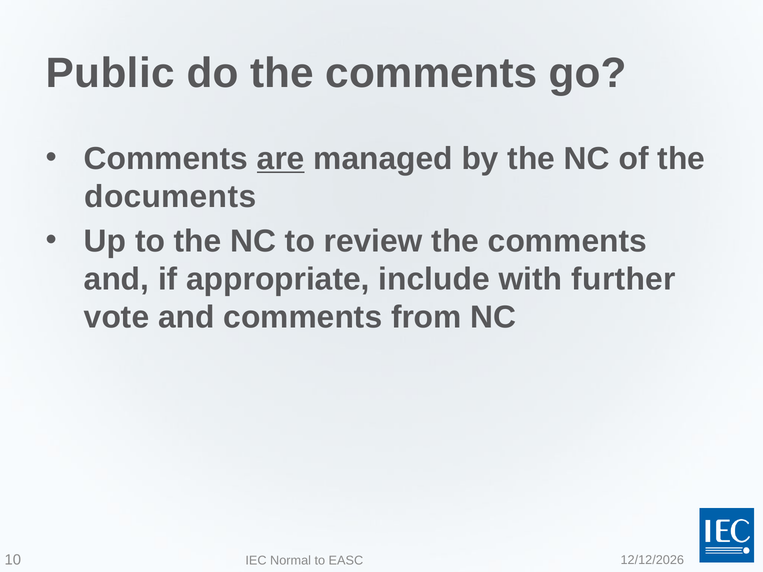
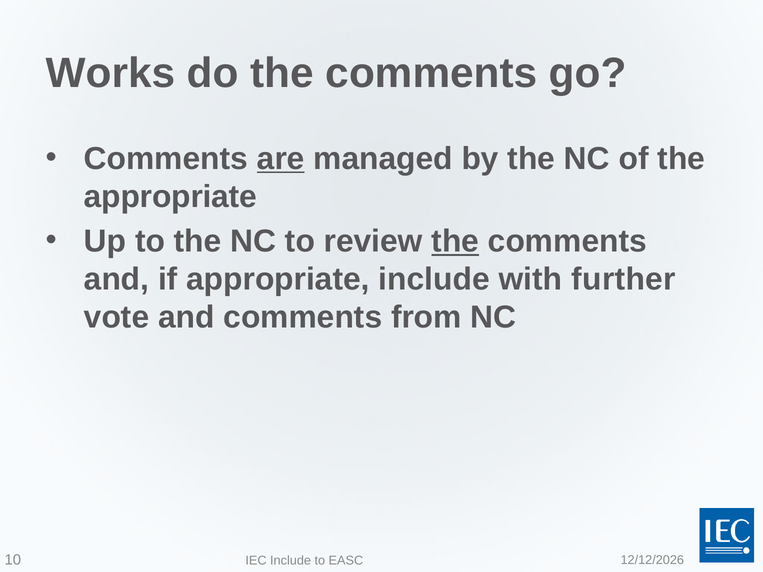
Public: Public -> Works
documents at (170, 197): documents -> appropriate
the at (455, 241) underline: none -> present
IEC Normal: Normal -> Include
